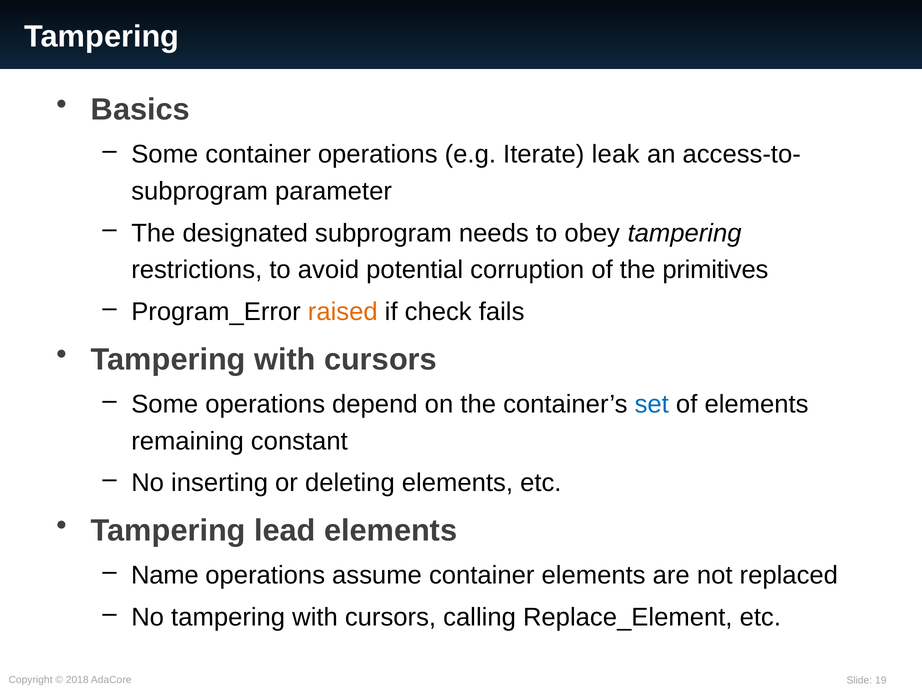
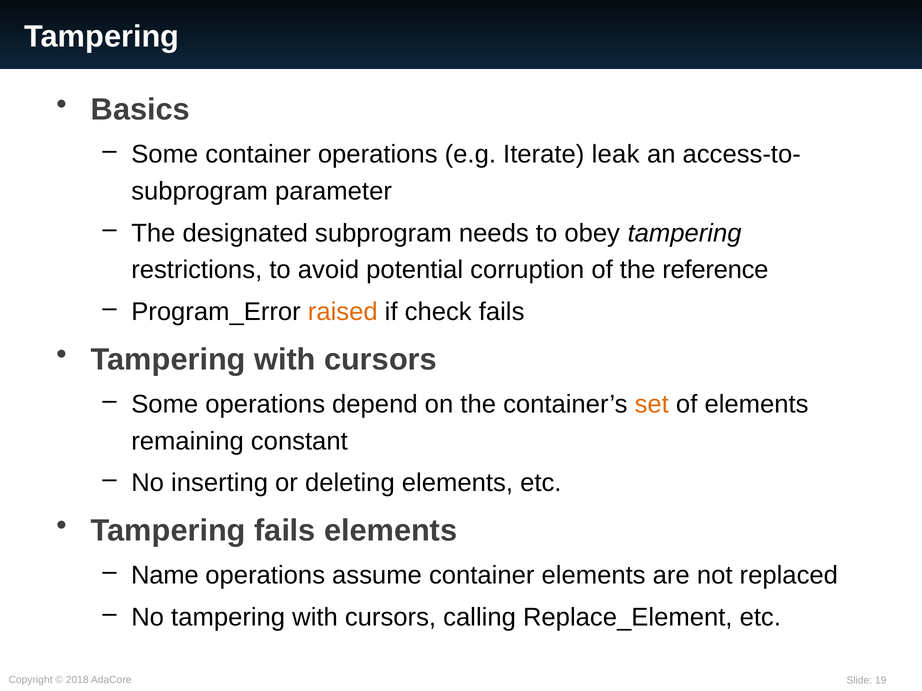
primitives: primitives -> reference
set colour: blue -> orange
Tampering lead: lead -> fails
